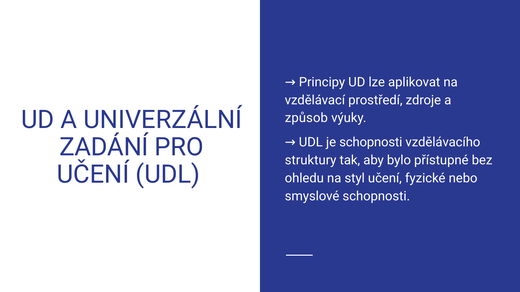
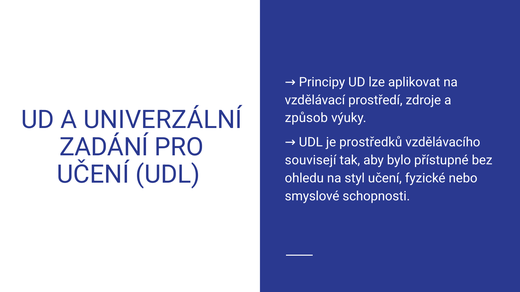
je schopnosti: schopnosti -> prostředků
struktury: struktury -> souvisejí
